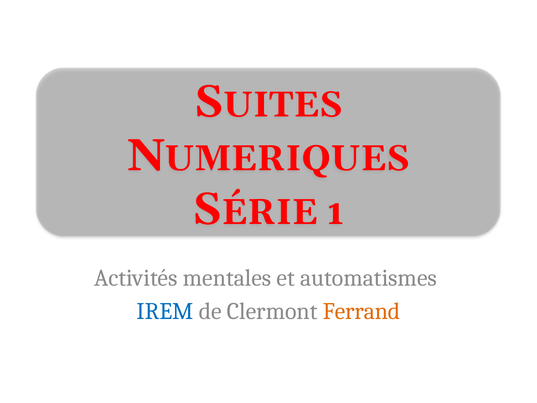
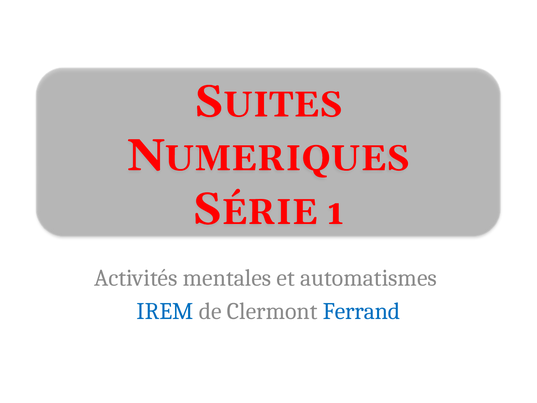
Ferrand colour: orange -> blue
